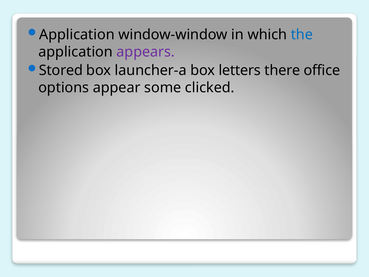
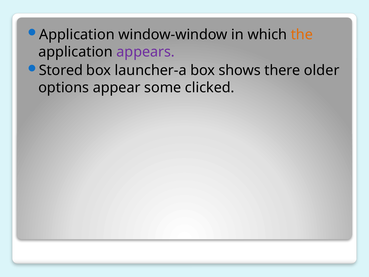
the colour: blue -> orange
letters: letters -> shows
office: office -> older
